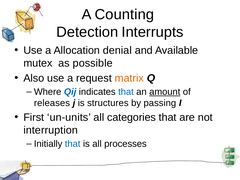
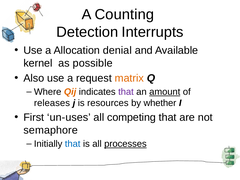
mutex: mutex -> kernel
Qij colour: blue -> orange
that at (126, 92) colour: blue -> purple
structures: structures -> resources
passing: passing -> whether
un-units: un-units -> un-uses
categories: categories -> competing
interruption: interruption -> semaphore
processes underline: none -> present
